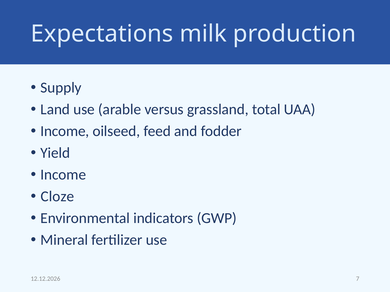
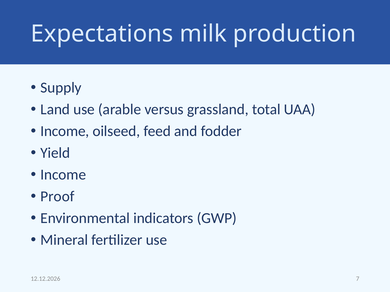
Cloze: Cloze -> Proof
